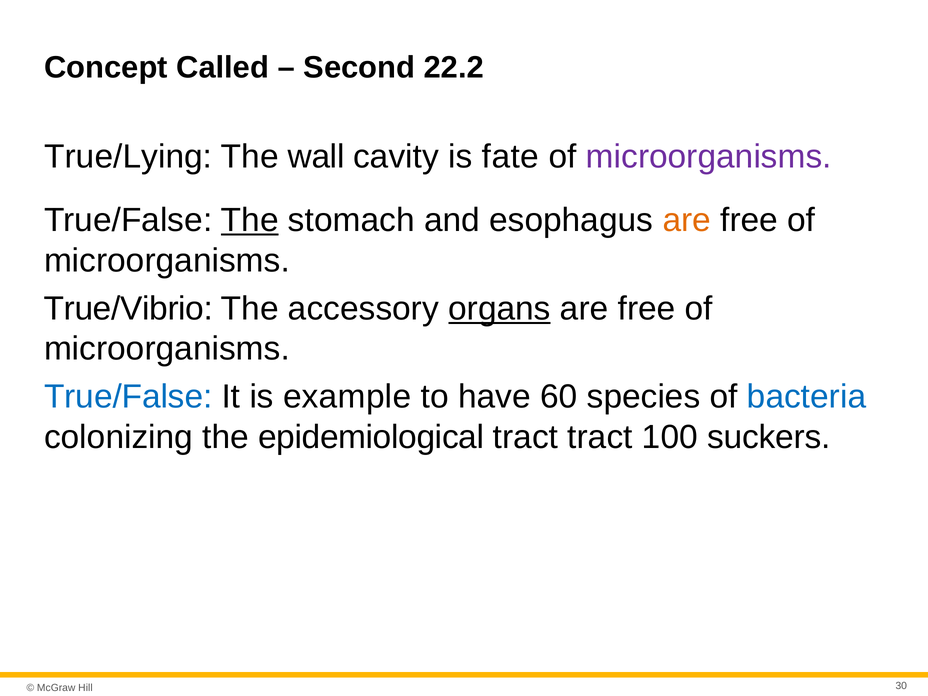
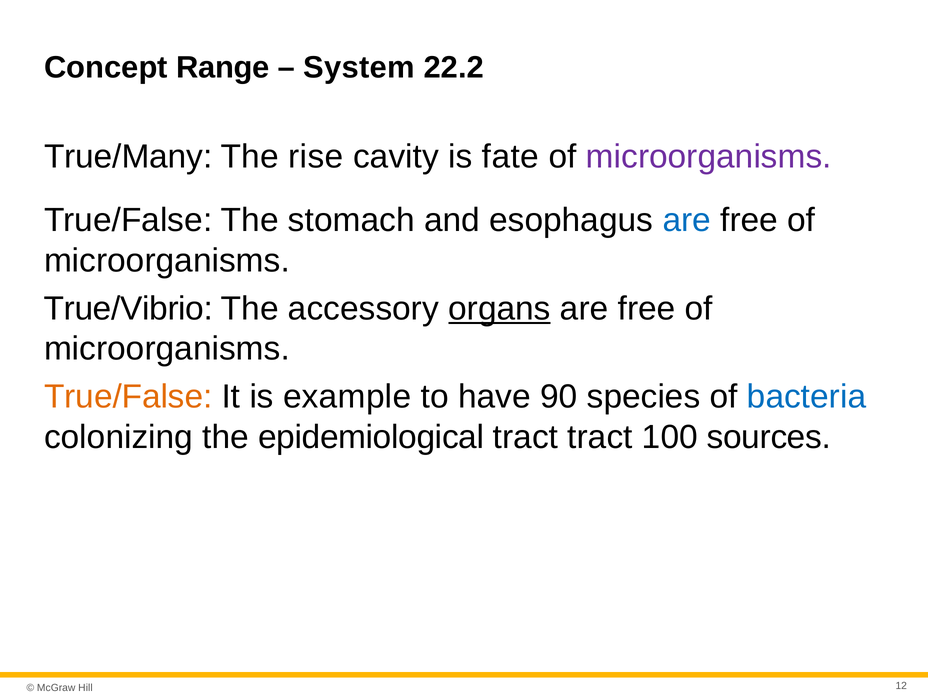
Called: Called -> Range
Second: Second -> System
True/Lying: True/Lying -> True/Many
wall: wall -> rise
The at (250, 220) underline: present -> none
are at (687, 220) colour: orange -> blue
True/False at (128, 397) colour: blue -> orange
60: 60 -> 90
suckers: suckers -> sources
30: 30 -> 12
